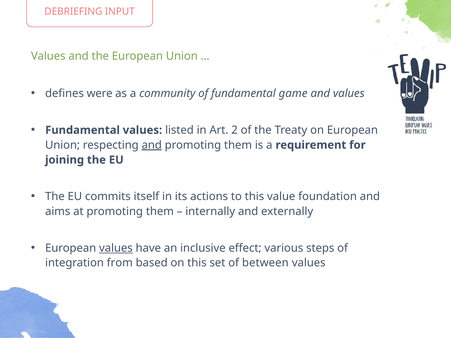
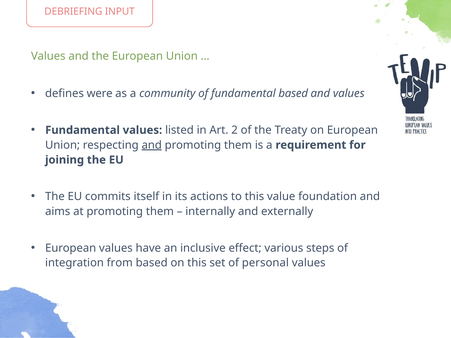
fundamental game: game -> based
values at (116, 248) underline: present -> none
between: between -> personal
